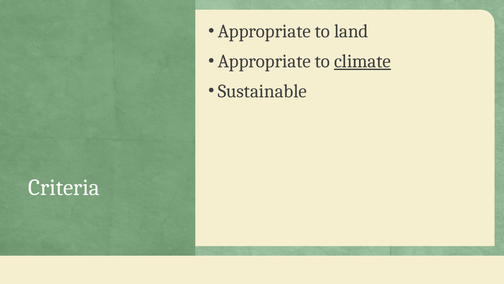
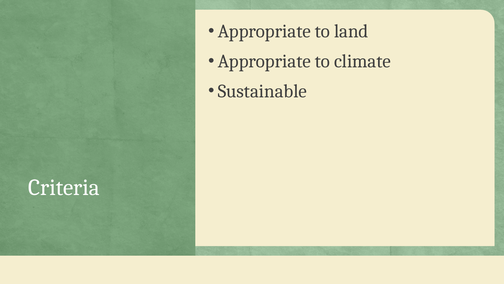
climate underline: present -> none
